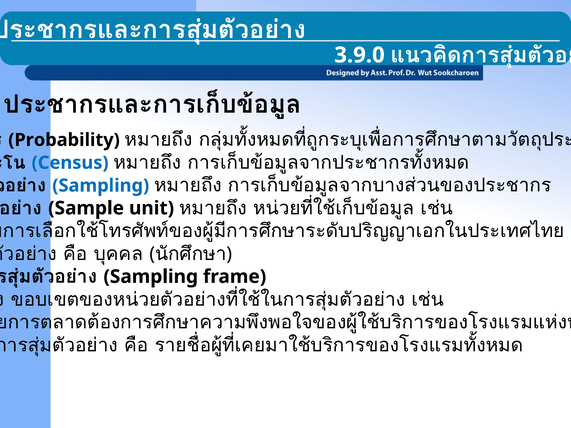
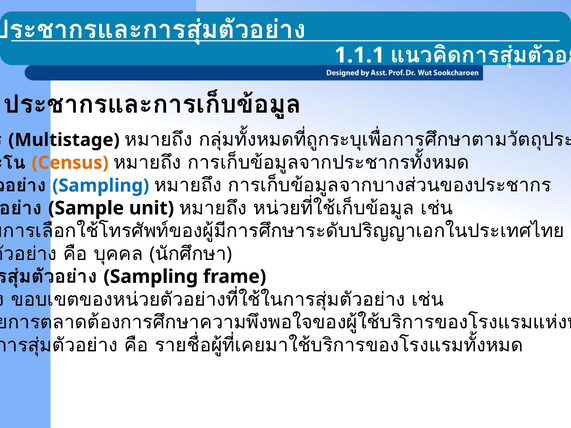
3.9.0: 3.9.0 -> 1.1.1
Probability: Probability -> Multistage
Census colour: blue -> orange
